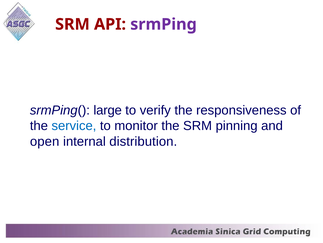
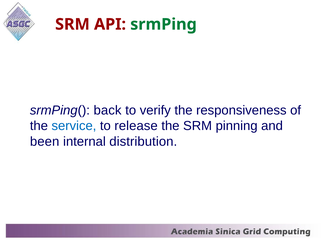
srmPing colour: purple -> green
large: large -> back
monitor: monitor -> release
open: open -> been
